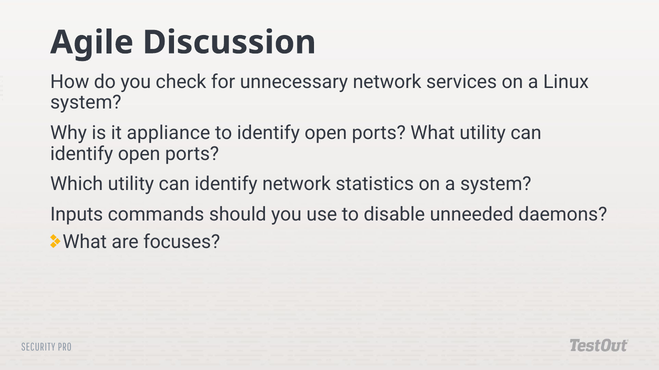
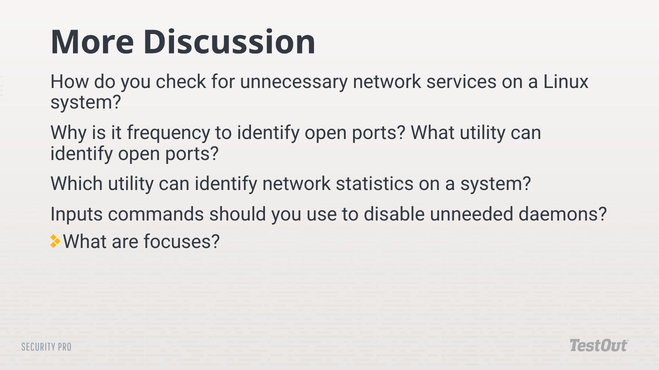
Agile: Agile -> More
appliance: appliance -> frequency
